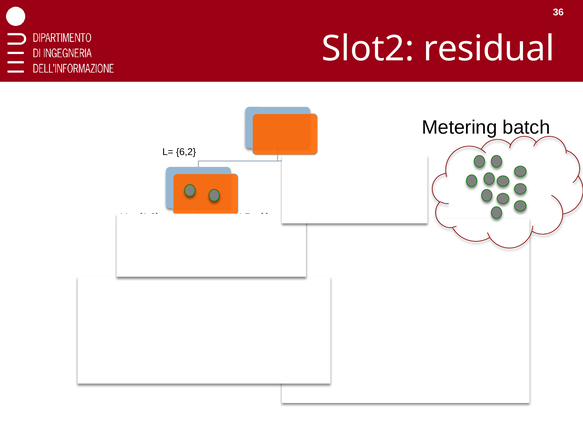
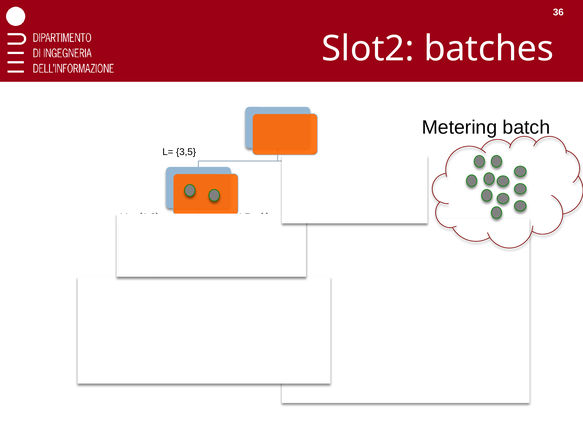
residual: residual -> batches
6,2: 6,2 -> 3,5
